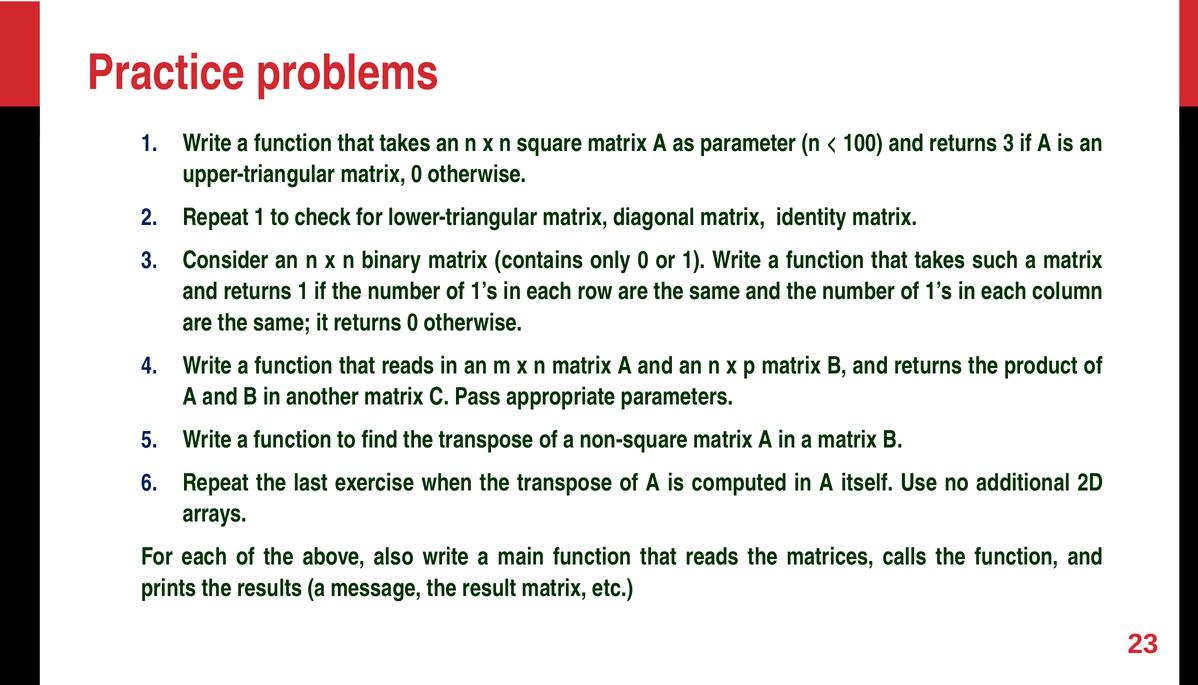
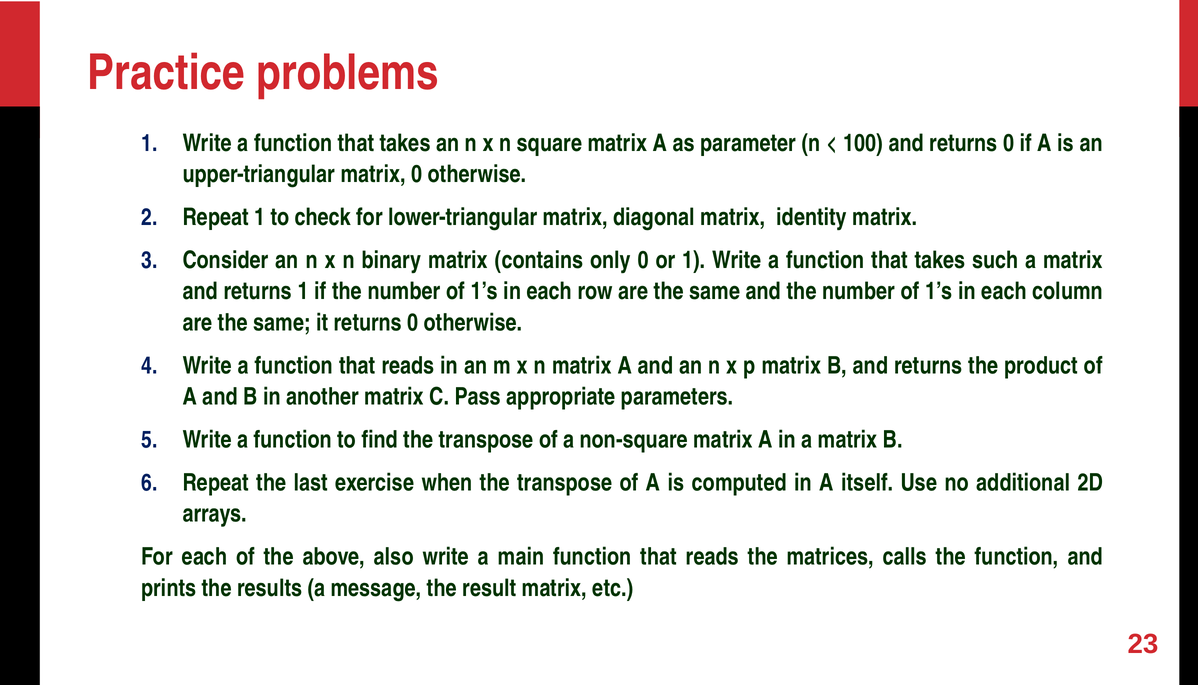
and returns 3: 3 -> 0
